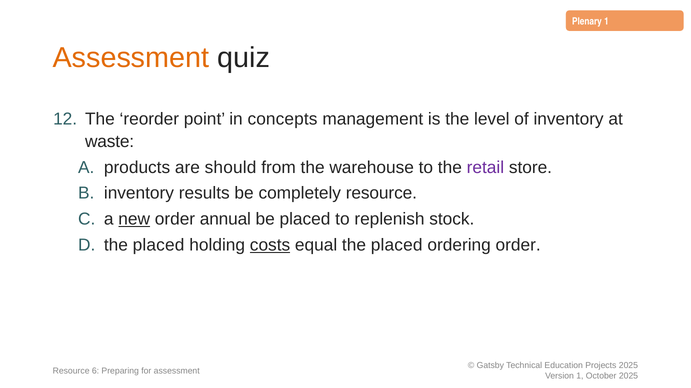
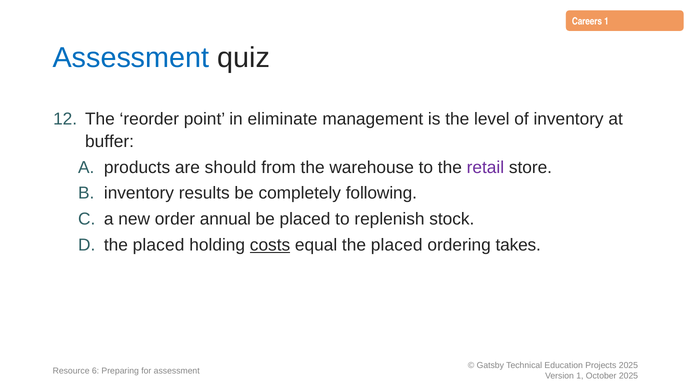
Plenary: Plenary -> Careers
Assessment at (131, 58) colour: orange -> blue
concepts: concepts -> eliminate
waste: waste -> buffer
completely resource: resource -> following
new underline: present -> none
ordering order: order -> takes
